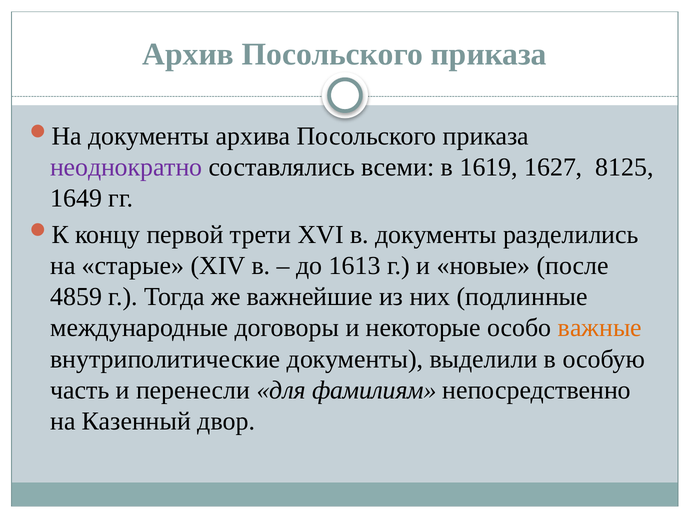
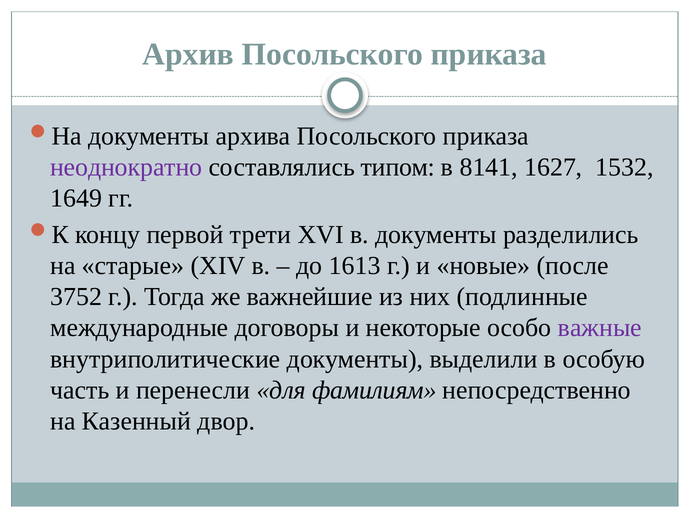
всеми: всеми -> типом
1619: 1619 -> 8141
8125: 8125 -> 1532
4859: 4859 -> 3752
важные colour: orange -> purple
